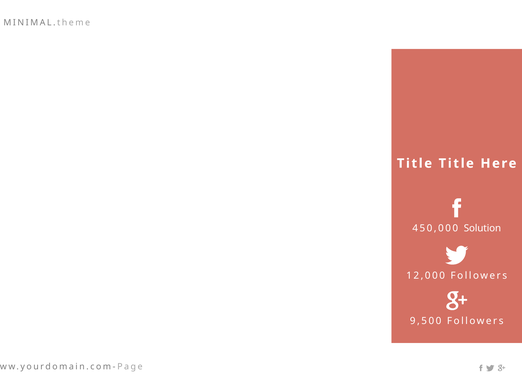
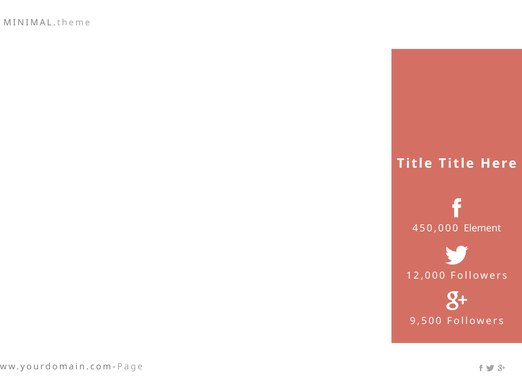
Solution: Solution -> Element
